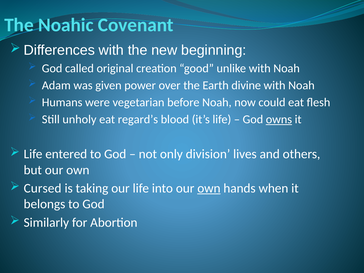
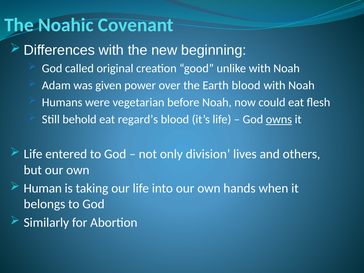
Earth divine: divine -> blood
unholy: unholy -> behold
Cursed: Cursed -> Human
own at (209, 188) underline: present -> none
